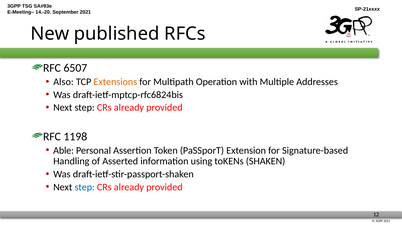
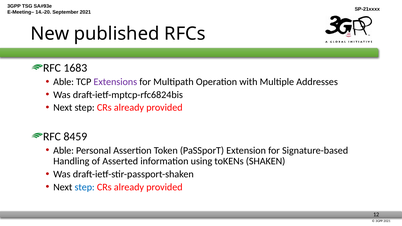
6507: 6507 -> 1683
Also at (63, 82): Also -> Able
Extensions colour: orange -> purple
1198: 1198 -> 8459
